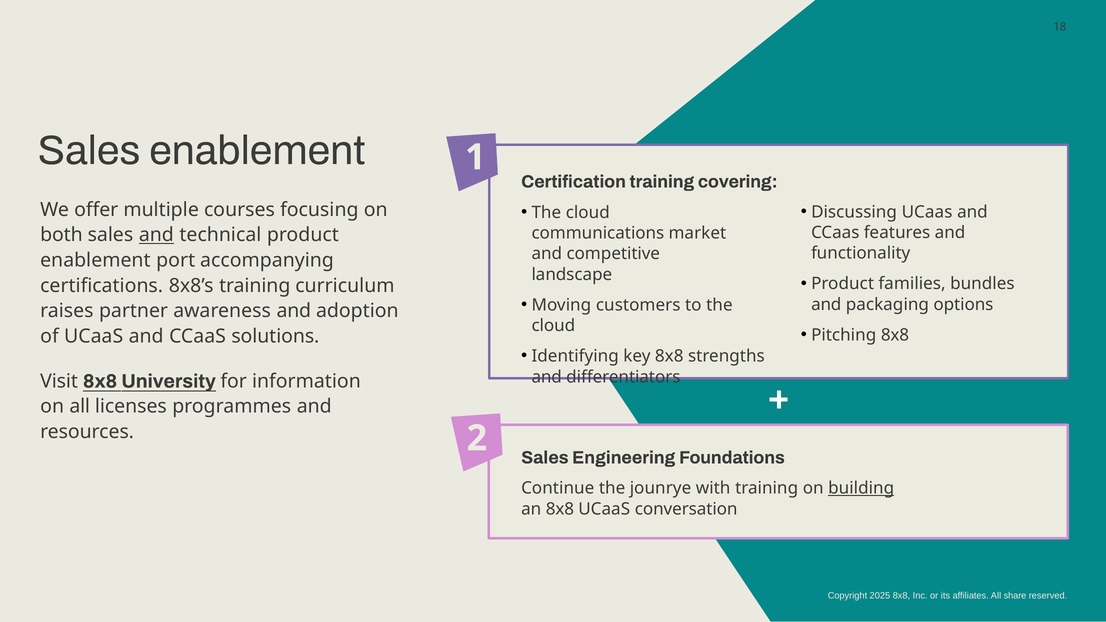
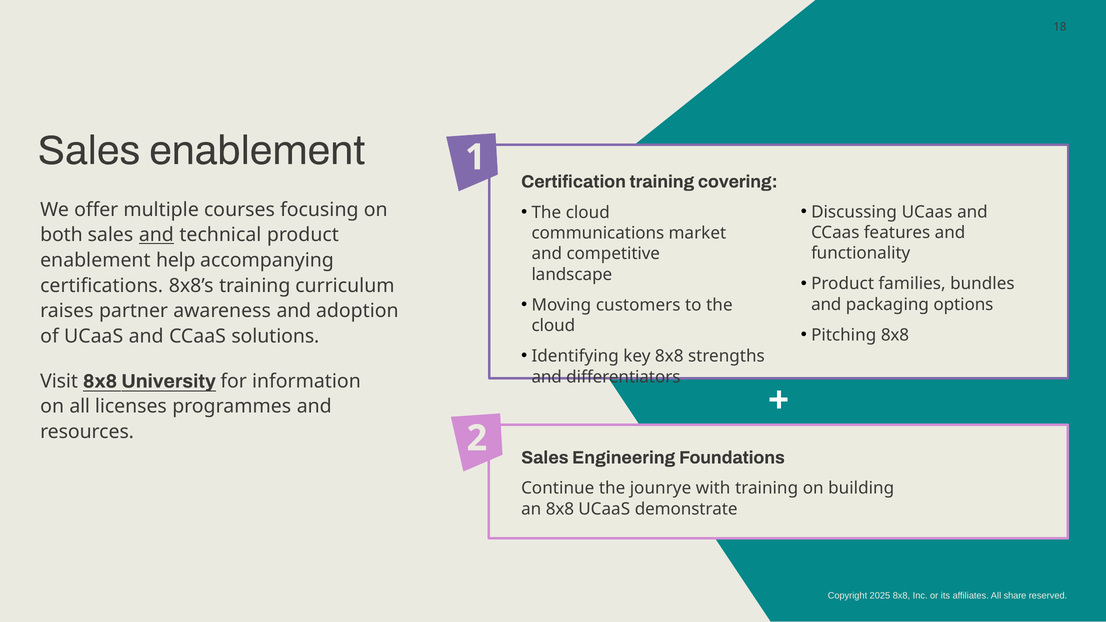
port: port -> help
building underline: present -> none
conversation: conversation -> demonstrate
